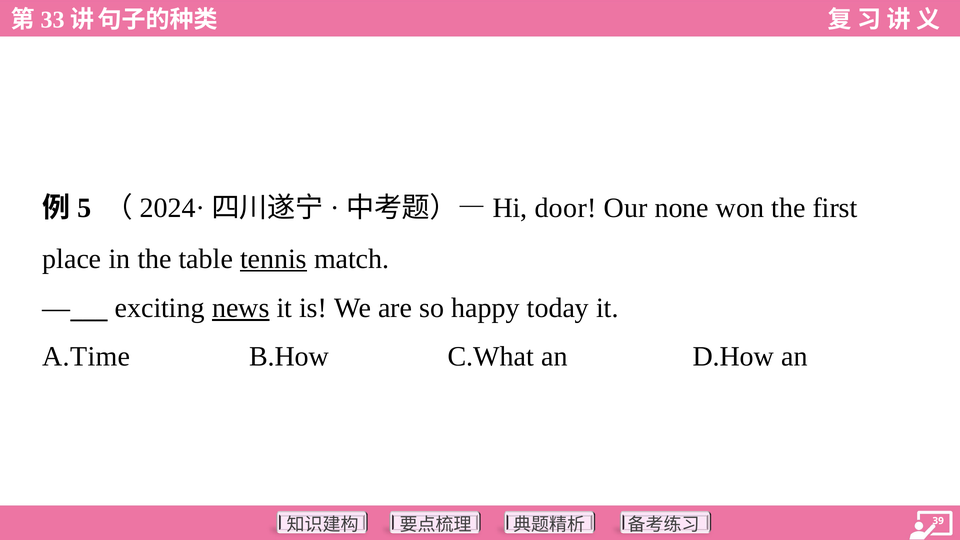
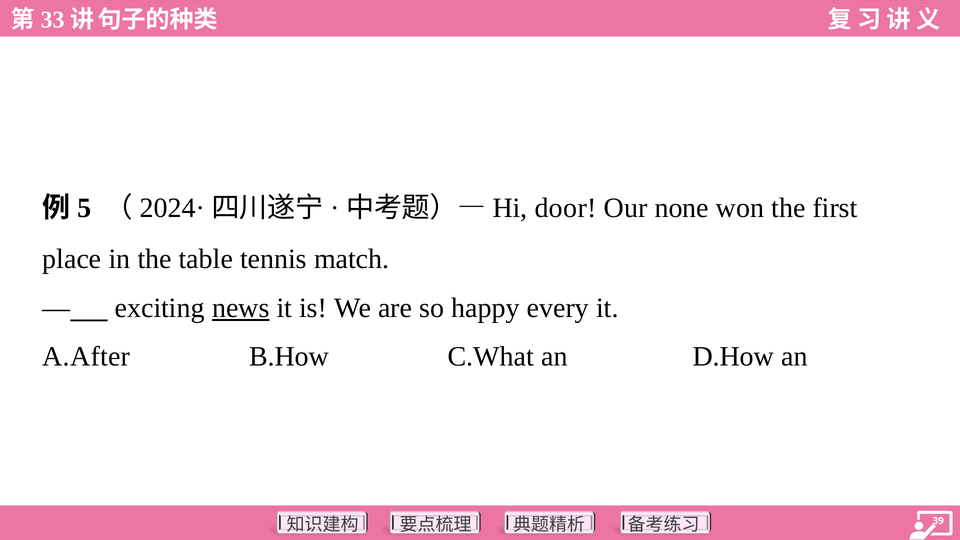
tennis underline: present -> none
today: today -> every
A.Time: A.Time -> A.After
